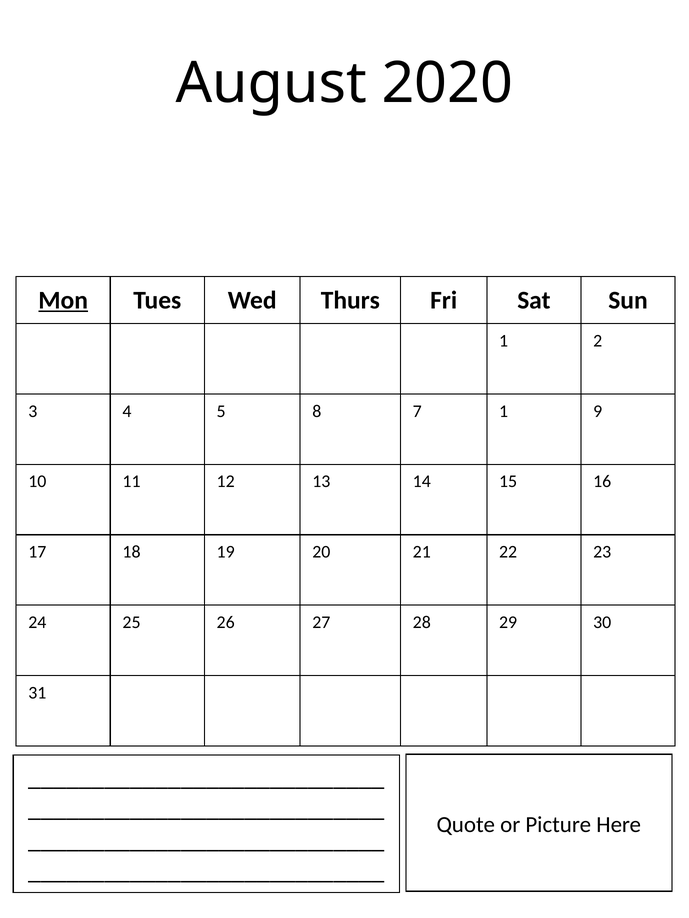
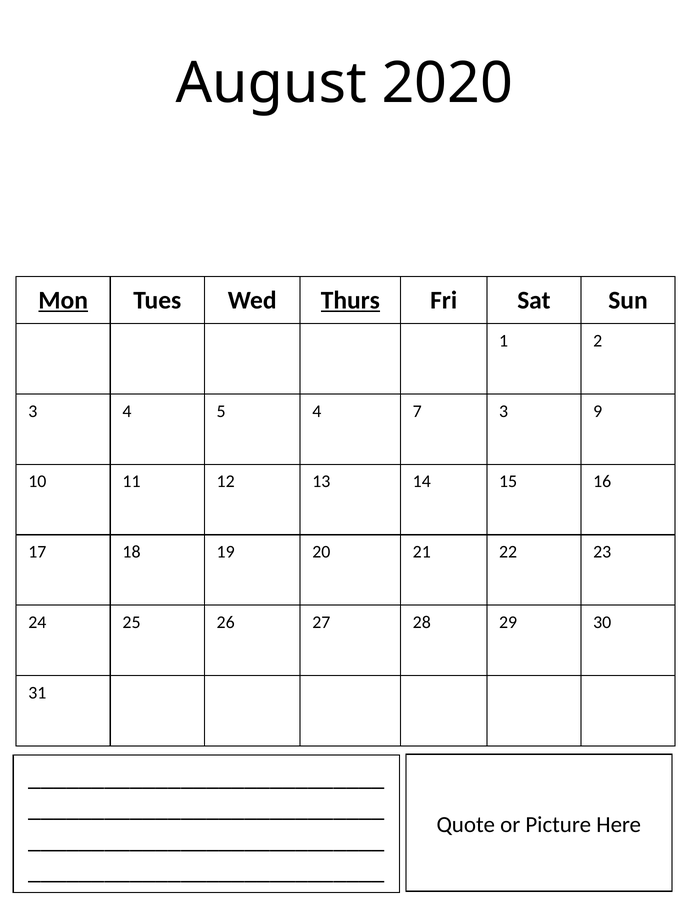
Thurs underline: none -> present
5 8: 8 -> 4
7 1: 1 -> 3
